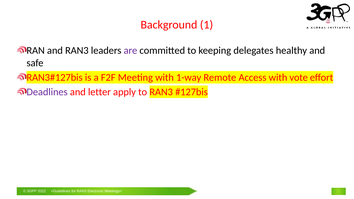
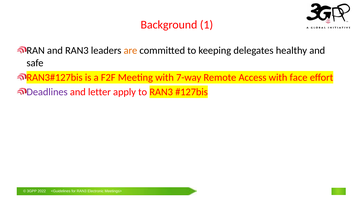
are colour: purple -> orange
1-way: 1-way -> 7-way
vote: vote -> face
